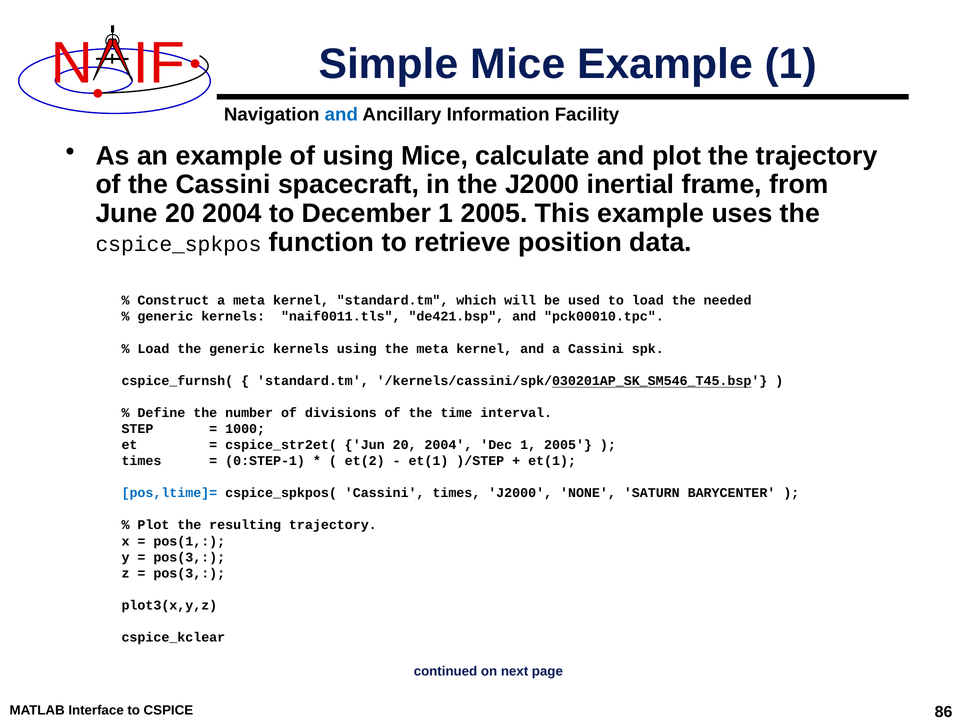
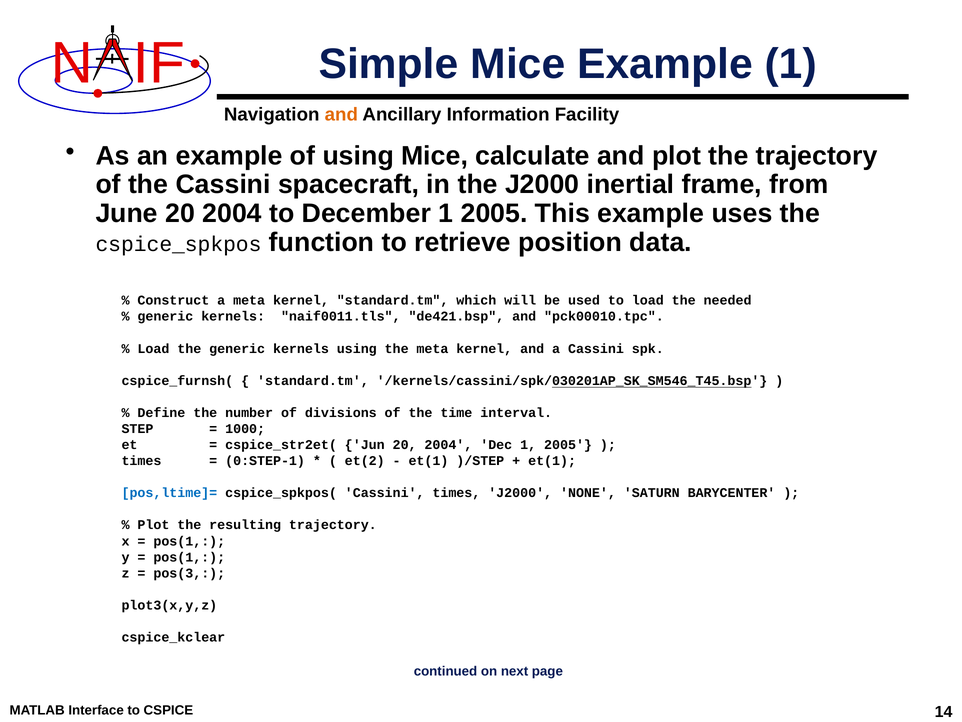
and at (341, 115) colour: blue -> orange
pos(3 at (189, 557): pos(3 -> pos(1
86: 86 -> 14
